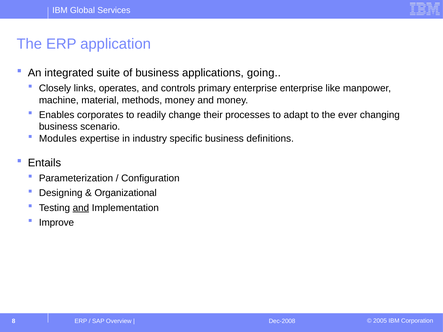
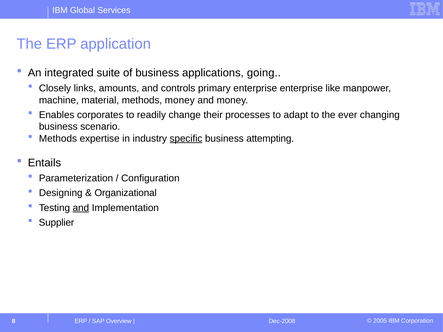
operates: operates -> amounts
Modules at (58, 139): Modules -> Methods
specific underline: none -> present
definitions: definitions -> attempting
Improve: Improve -> Supplier
